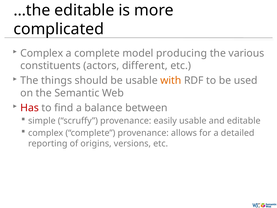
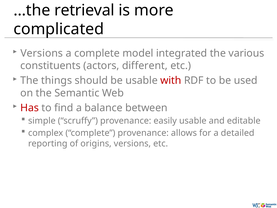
…the editable: editable -> retrieval
Complex at (42, 53): Complex -> Versions
producing: producing -> integrated
with colour: orange -> red
